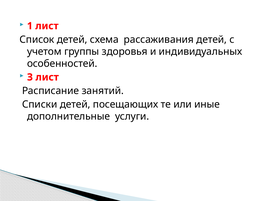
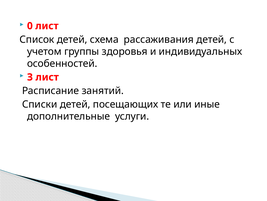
1: 1 -> 0
